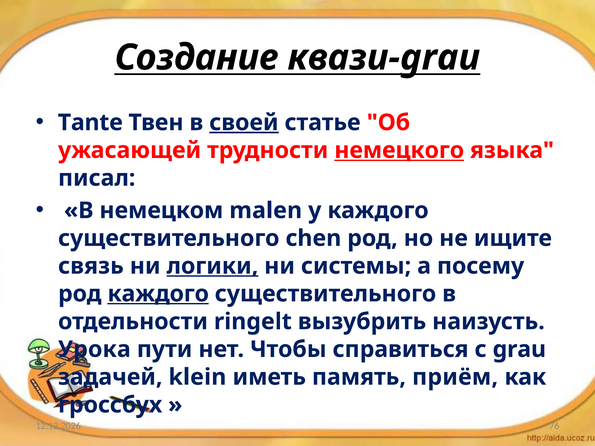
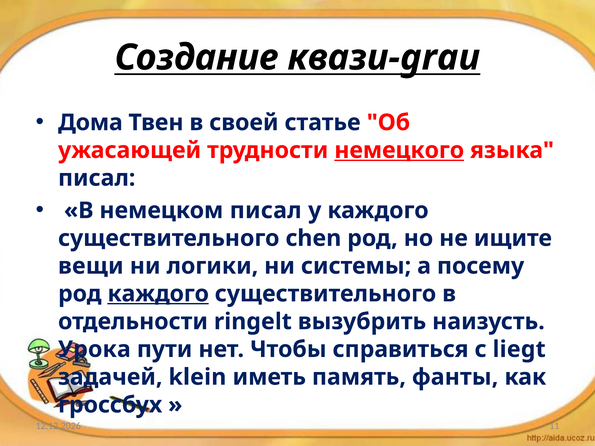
Tante: Tante -> Дома
своей underline: present -> none
немецком malen: malen -> писал
связь: связь -> вещи
логики underline: present -> none
grau: grau -> liegt
приём: приём -> фанты
76: 76 -> 11
